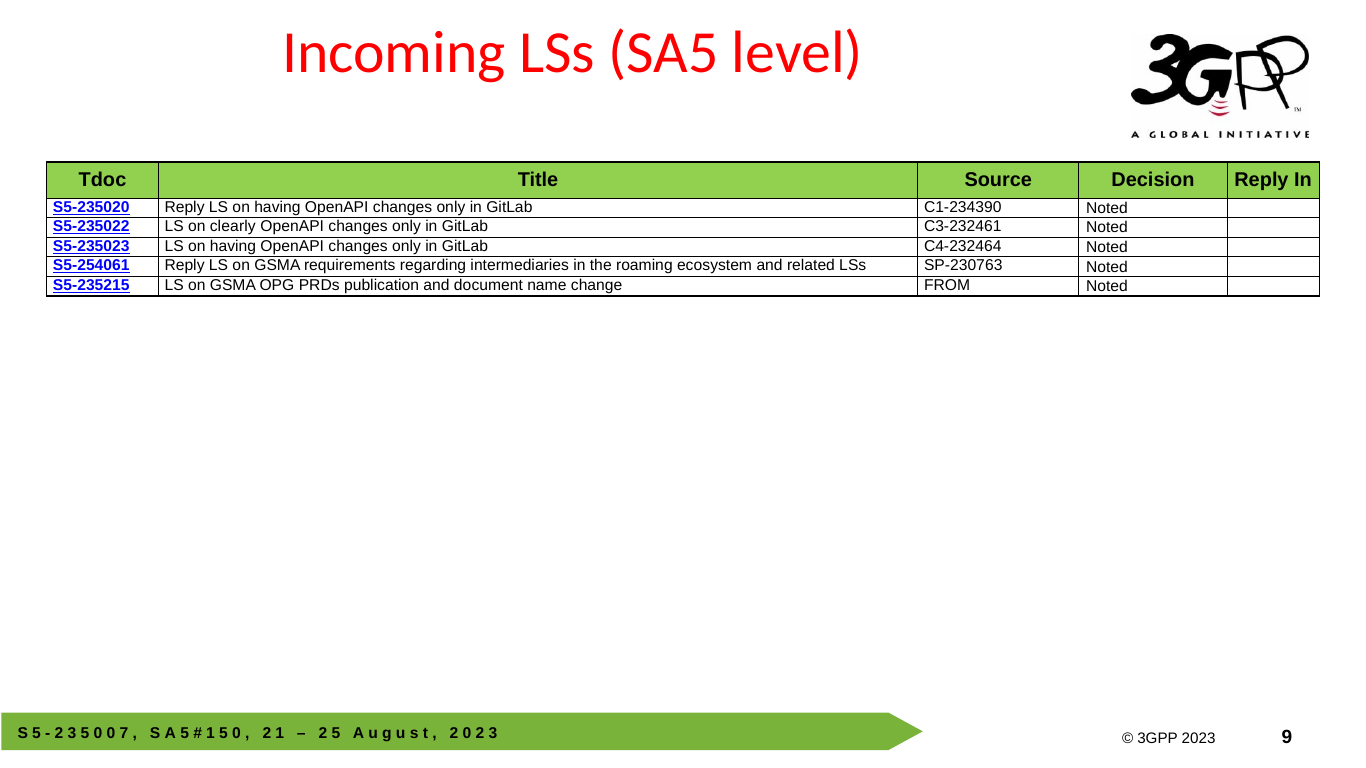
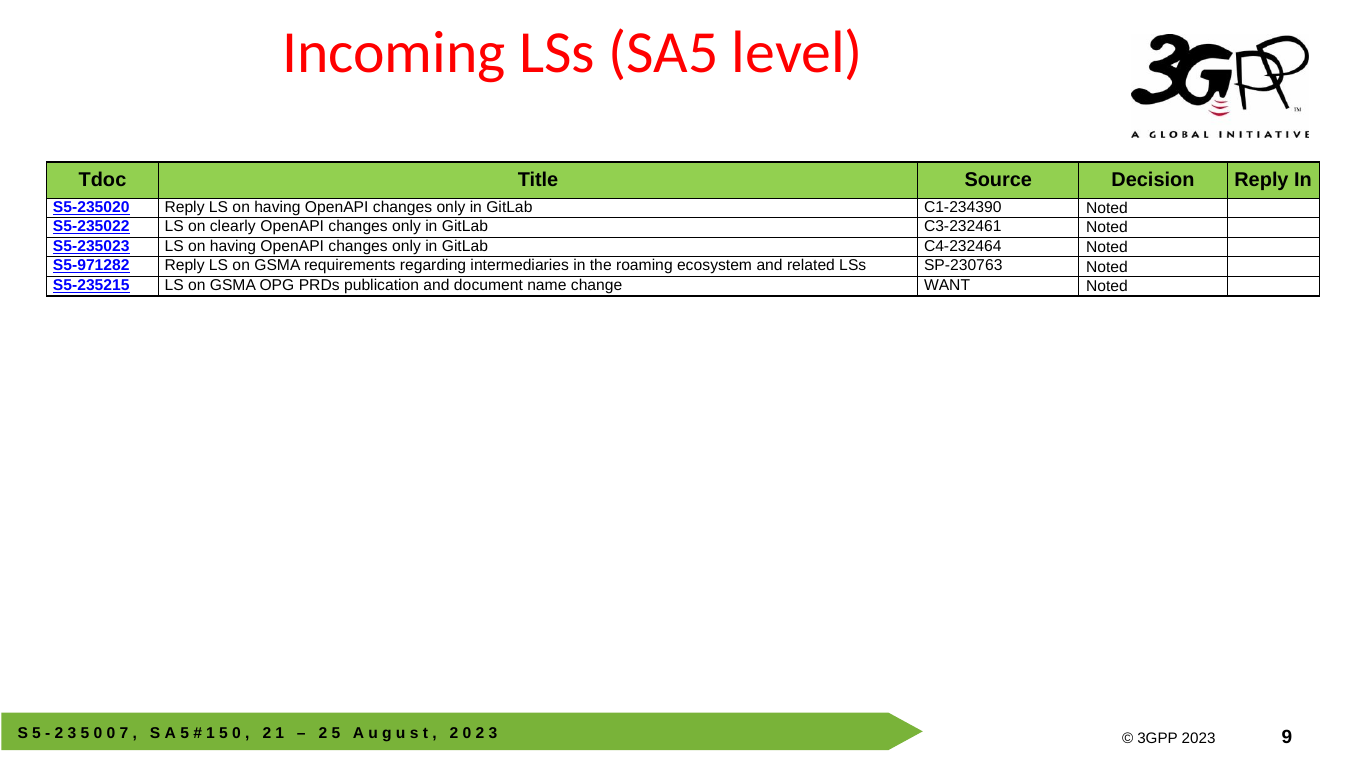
S5-254061: S5-254061 -> S5-971282
FROM: FROM -> WANT
